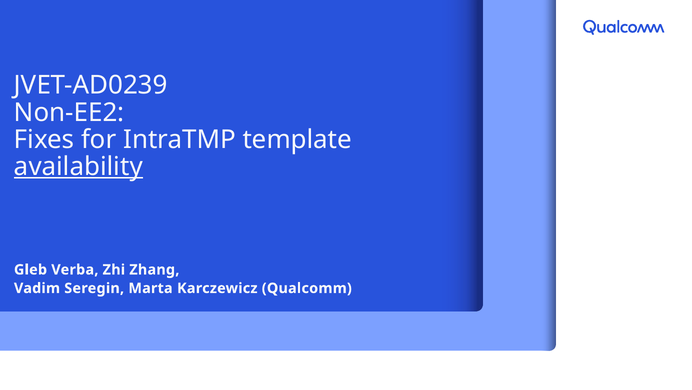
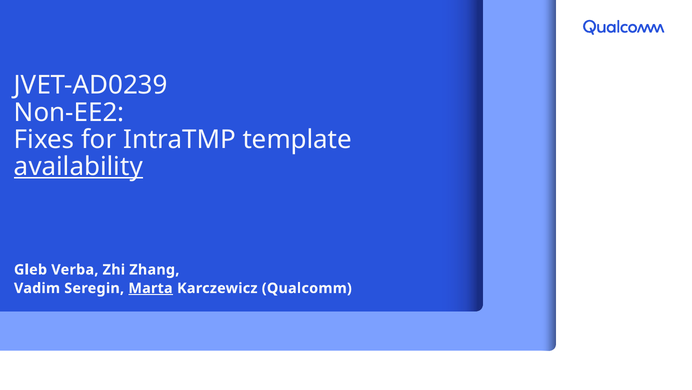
Marta underline: none -> present
